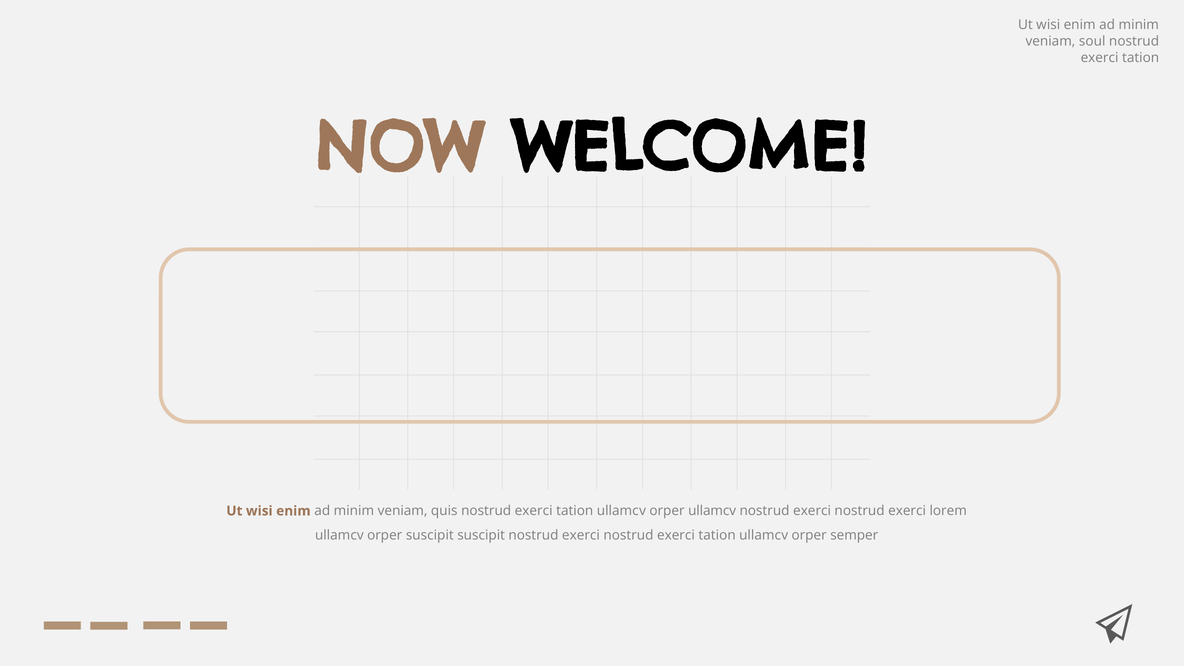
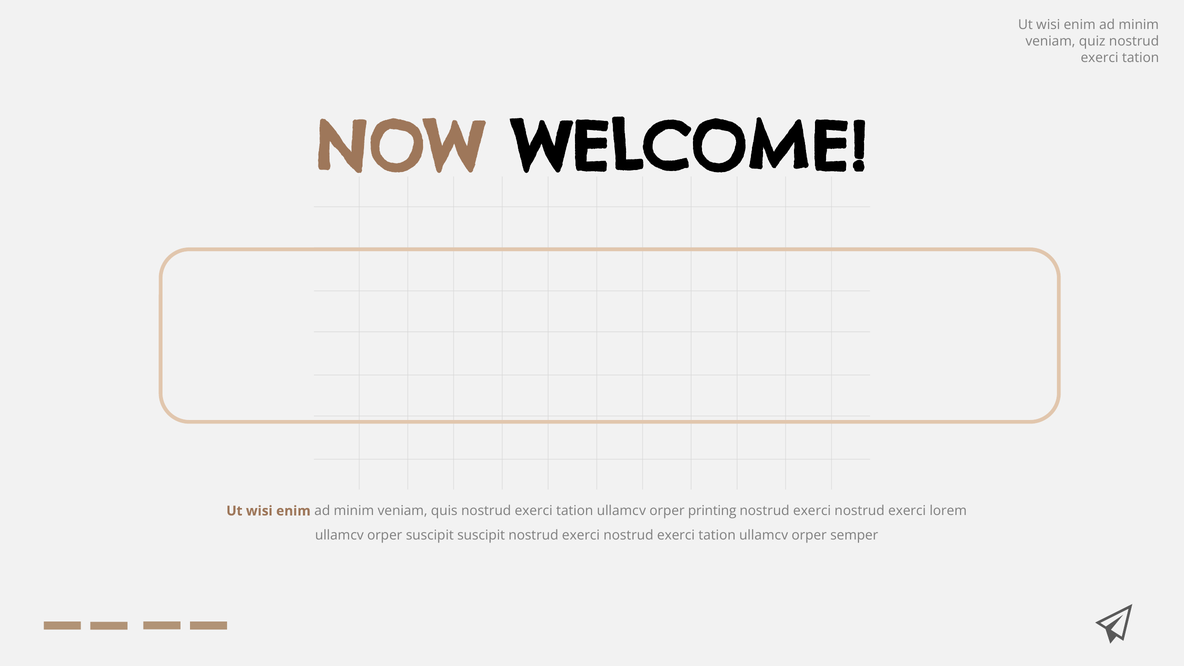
soul: soul -> quiz
orper ullamcv: ullamcv -> printing
